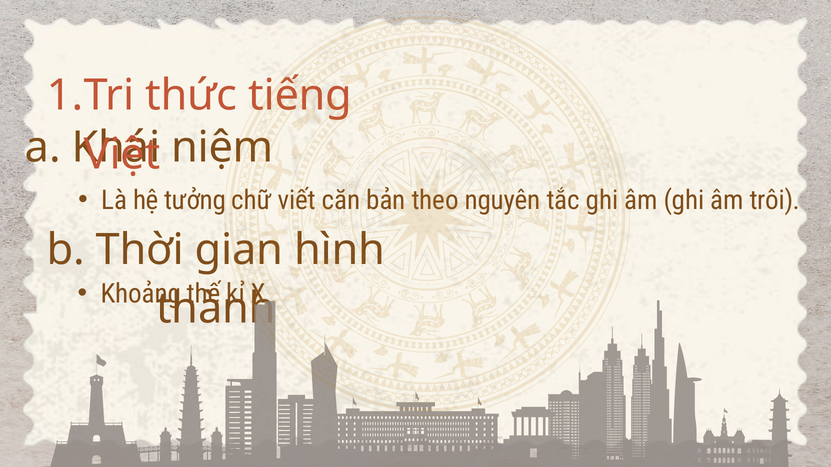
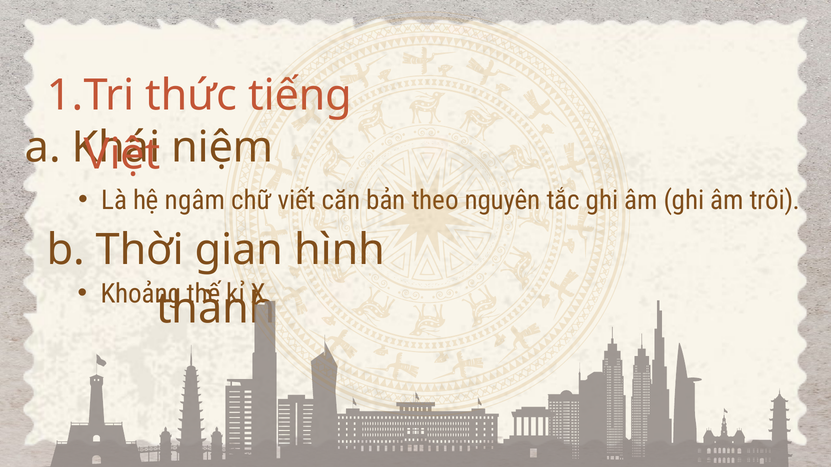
tưởng: tưởng -> ngâm
